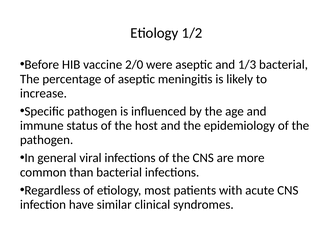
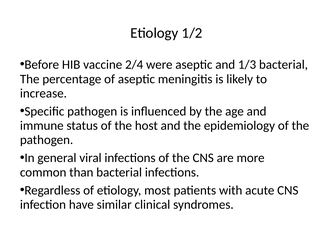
2/0: 2/0 -> 2/4
